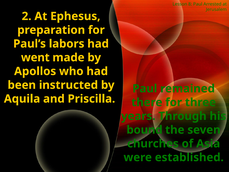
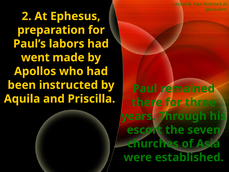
bound: bound -> escort
